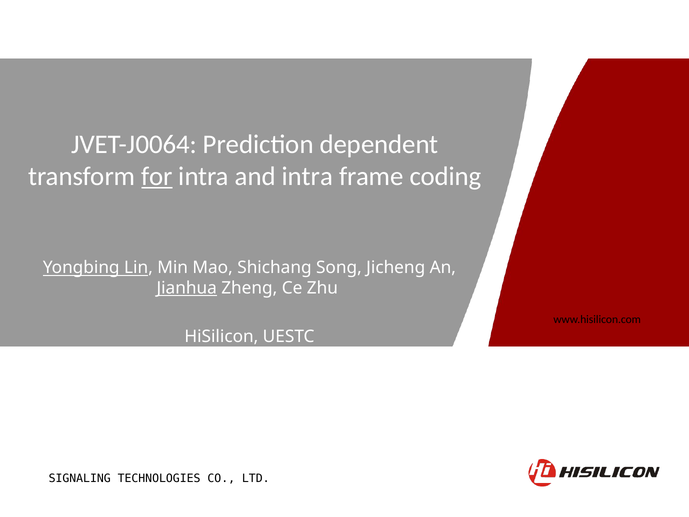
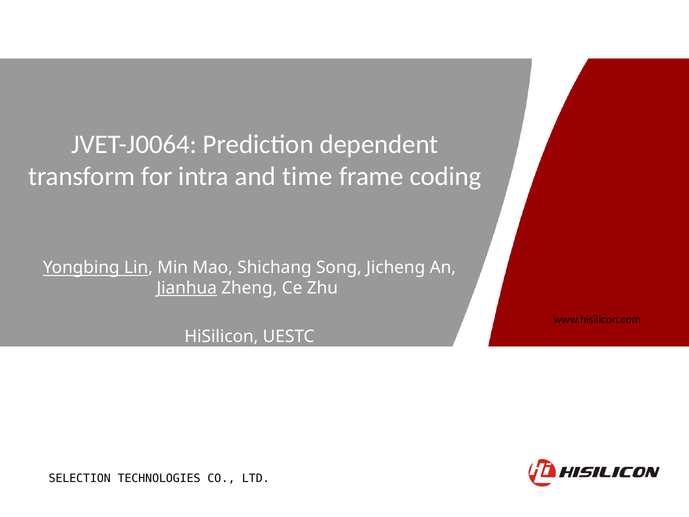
for underline: present -> none
and intra: intra -> time
SIGNALING: SIGNALING -> SELECTION
